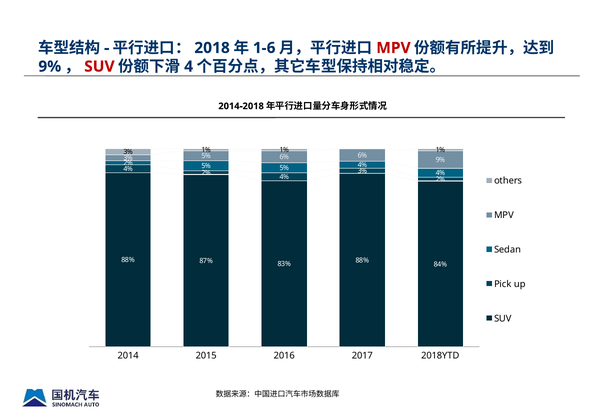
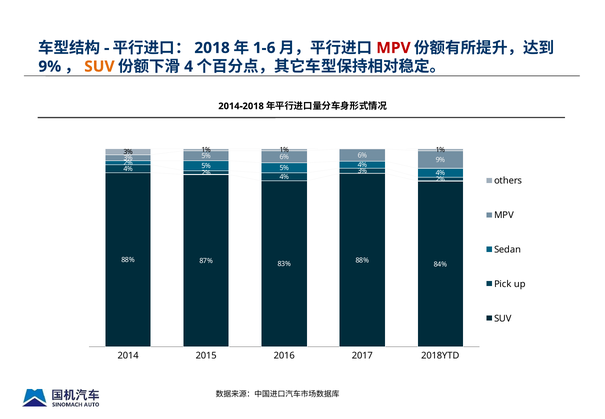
SUV at (99, 66) colour: red -> orange
